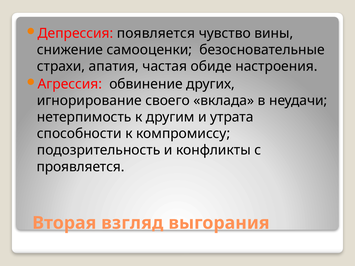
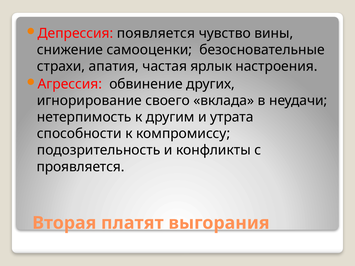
обиде: обиде -> ярлык
взгляд: взгляд -> платят
